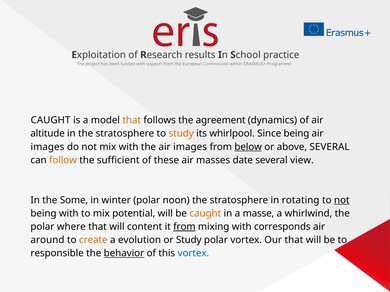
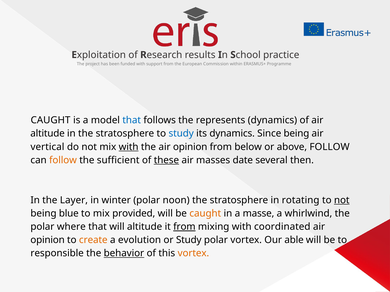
that at (132, 120) colour: orange -> blue
the agreement: agreement -> represents
study at (181, 134) colour: orange -> blue
its whirlpool: whirlpool -> dynamics
images at (47, 147): images -> vertical
with at (129, 147) underline: none -> present
the air images: images -> opinion
below underline: present -> none
above SEVERAL: SEVERAL -> FOLLOW
these underline: none -> present
view: view -> then
Some: Some -> Layer
being with: with -> blue
potential: potential -> provided
will content: content -> altitude
corresponds: corresponds -> coordinated
around at (47, 240): around -> opinion
Our that: that -> able
vortex at (193, 254) colour: blue -> orange
